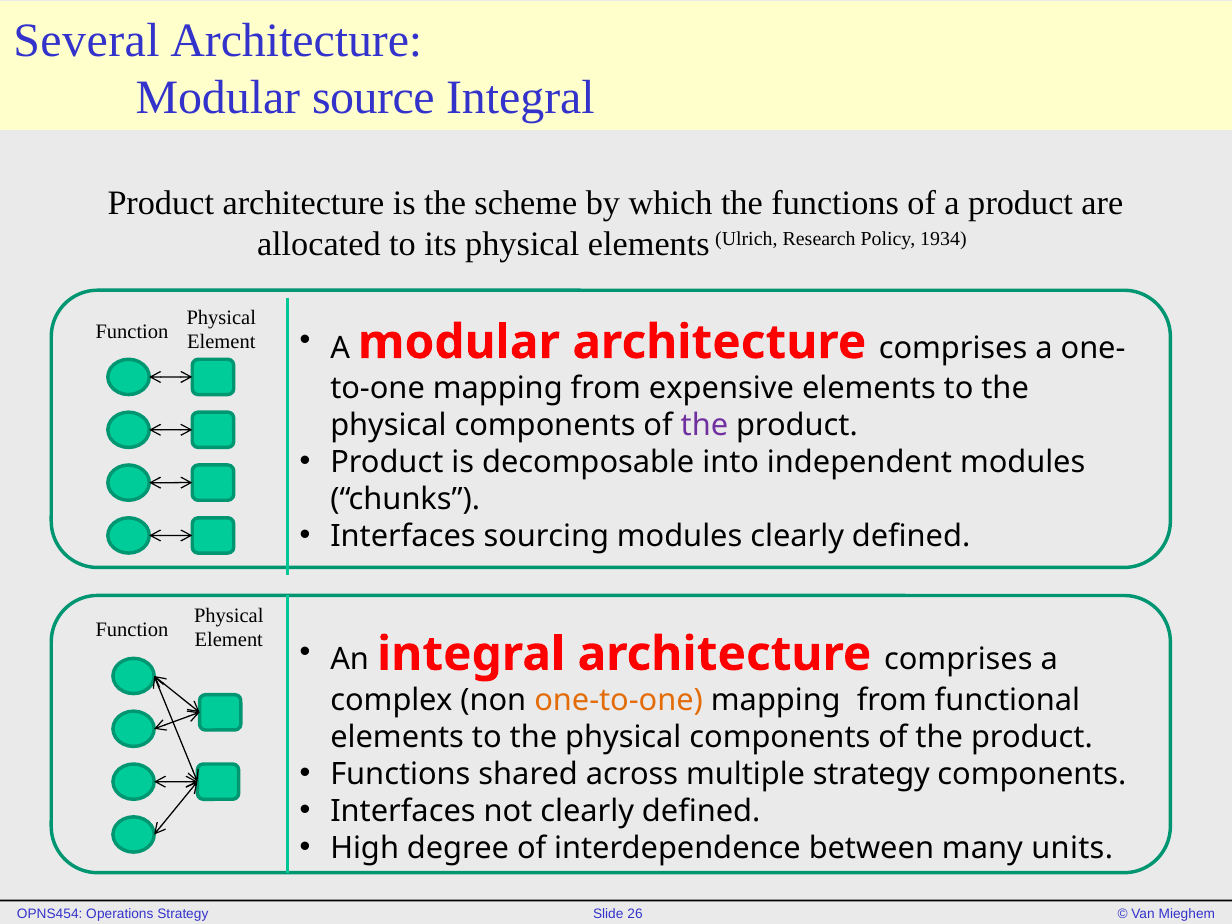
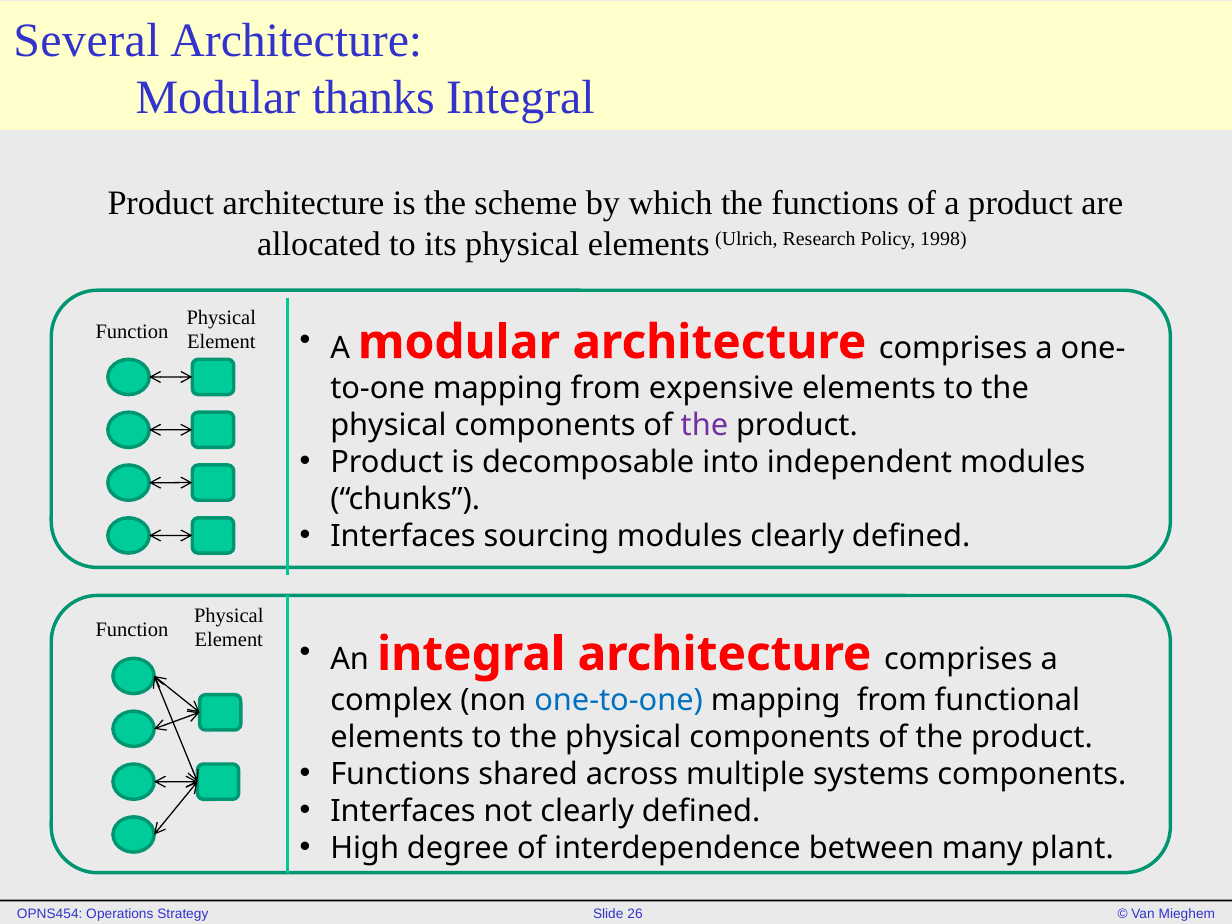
source: source -> thanks
1934: 1934 -> 1998
one-to-one colour: orange -> blue
multiple strategy: strategy -> systems
units: units -> plant
